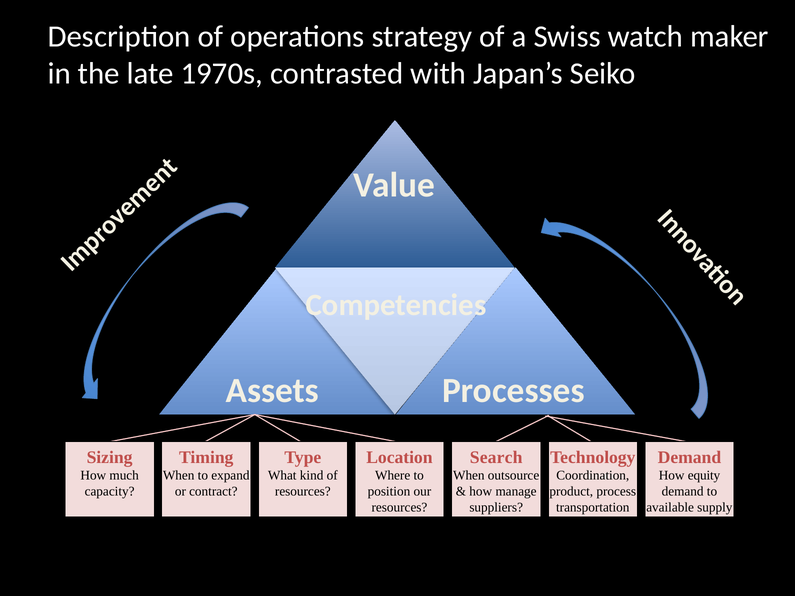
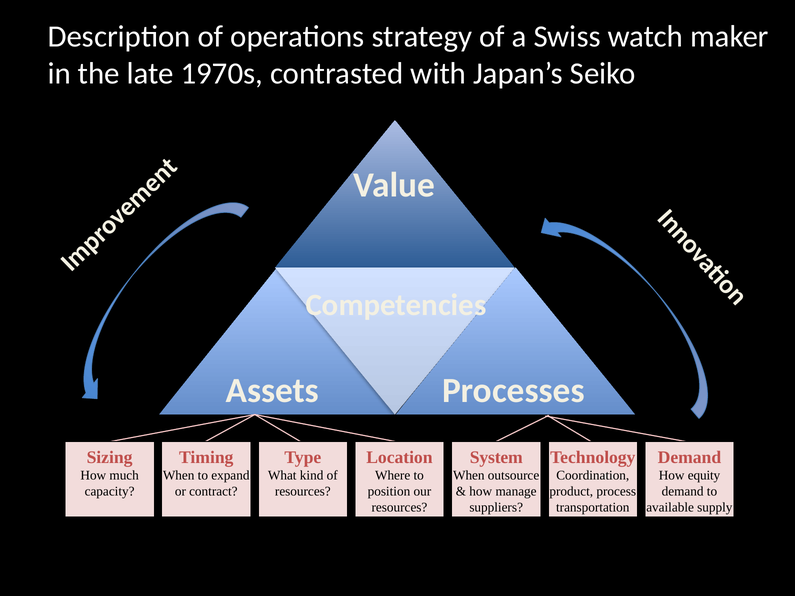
Search: Search -> System
